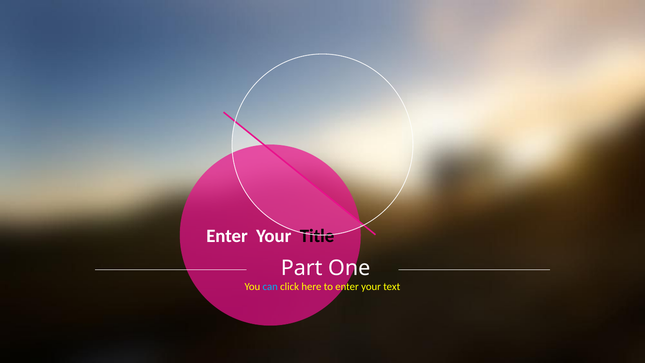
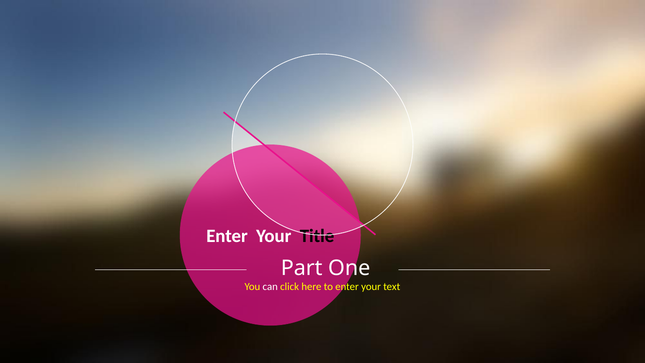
can colour: light blue -> white
